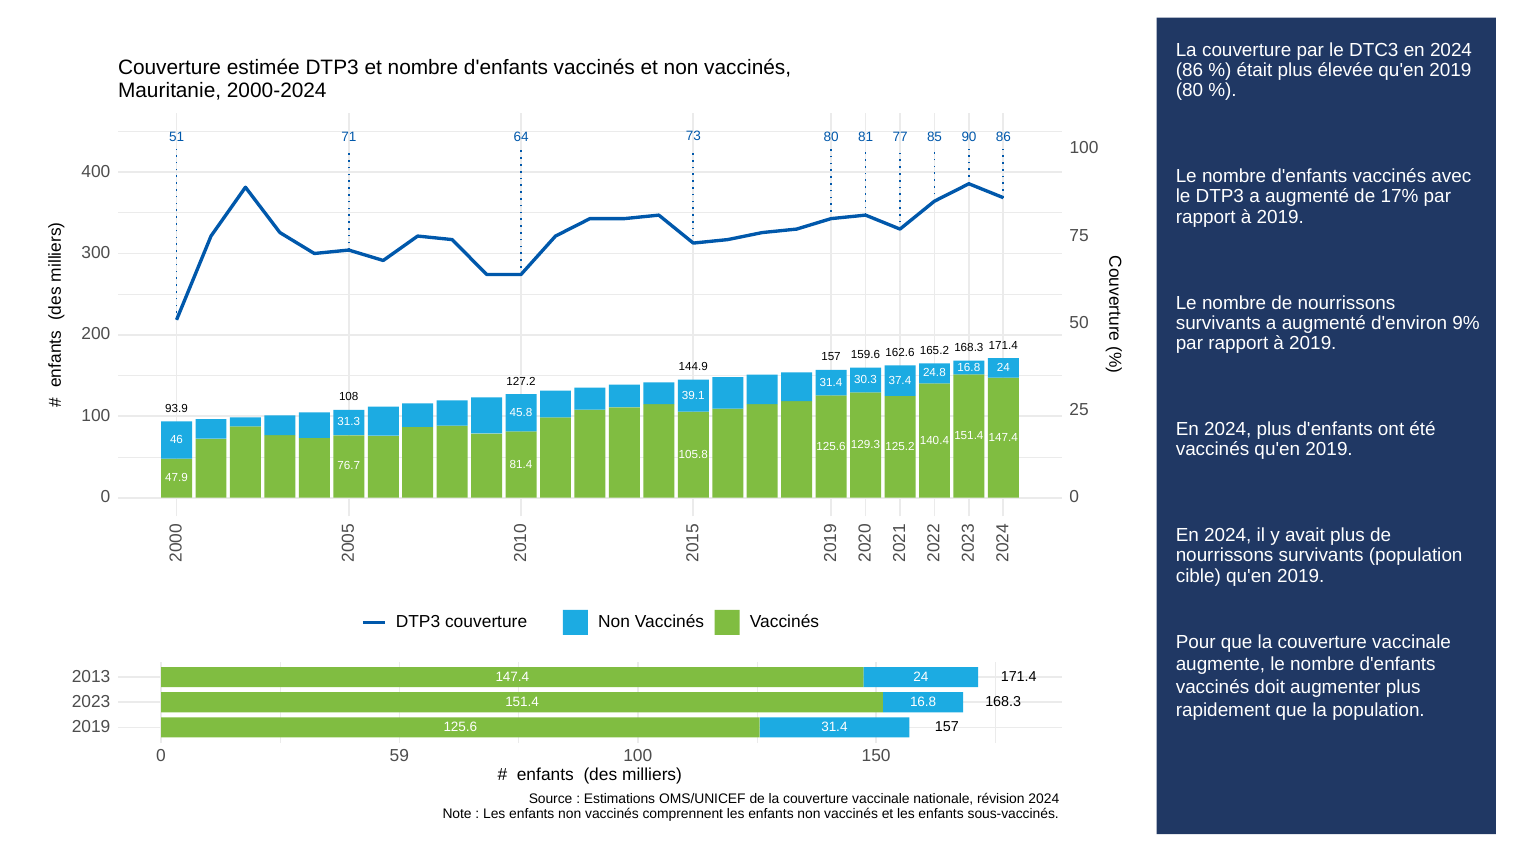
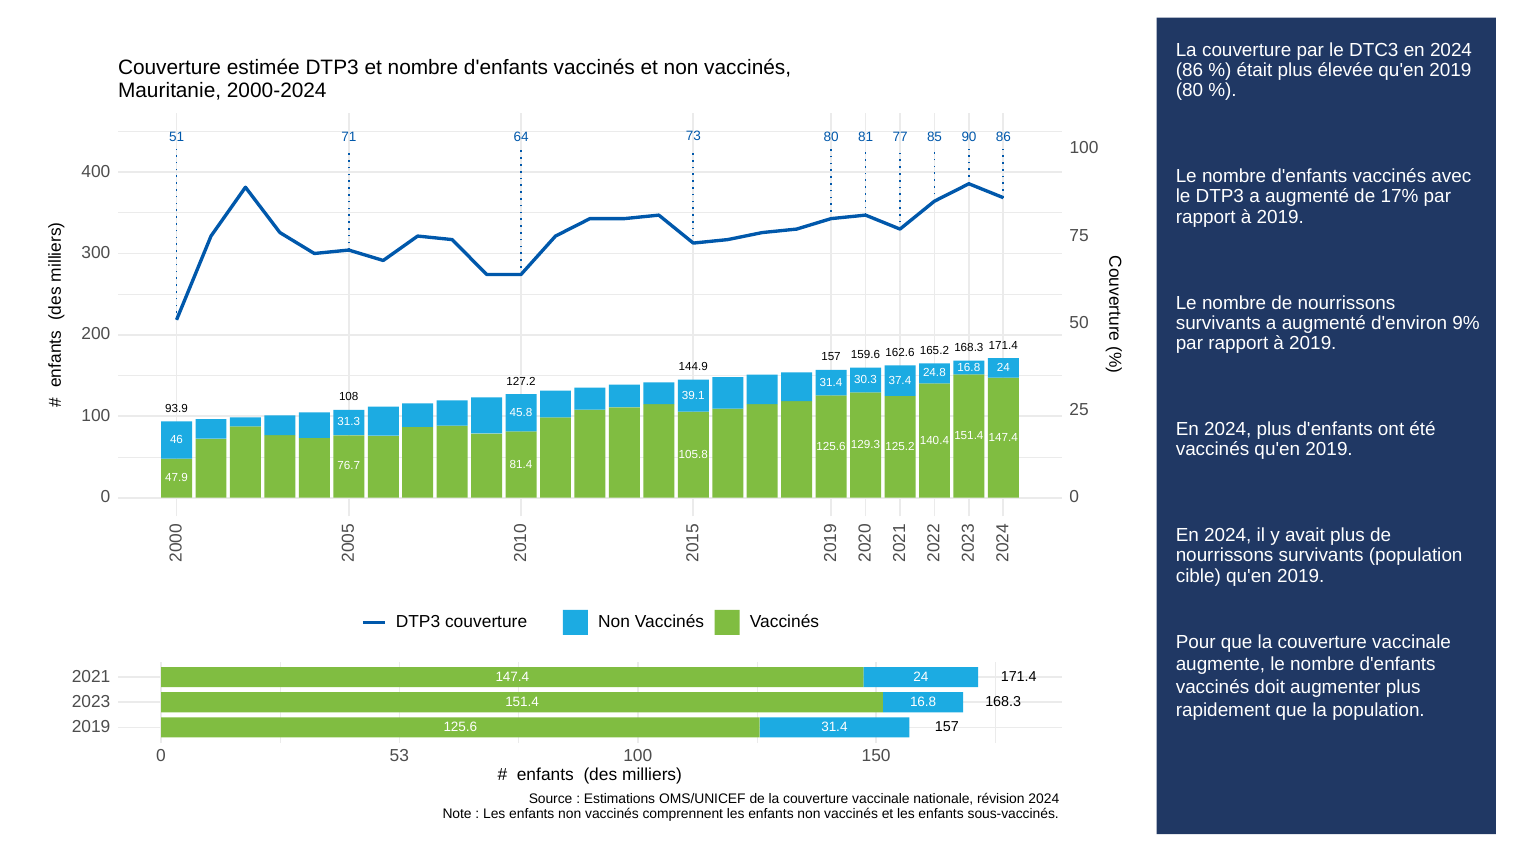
2013: 2013 -> 2021
59: 59 -> 53
